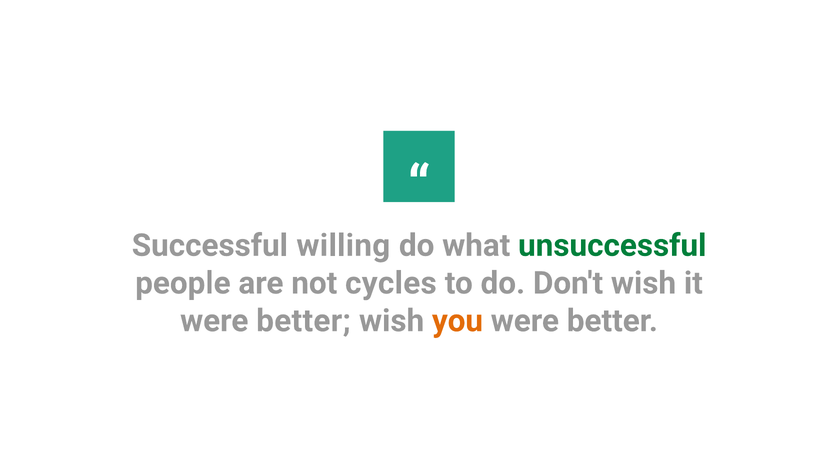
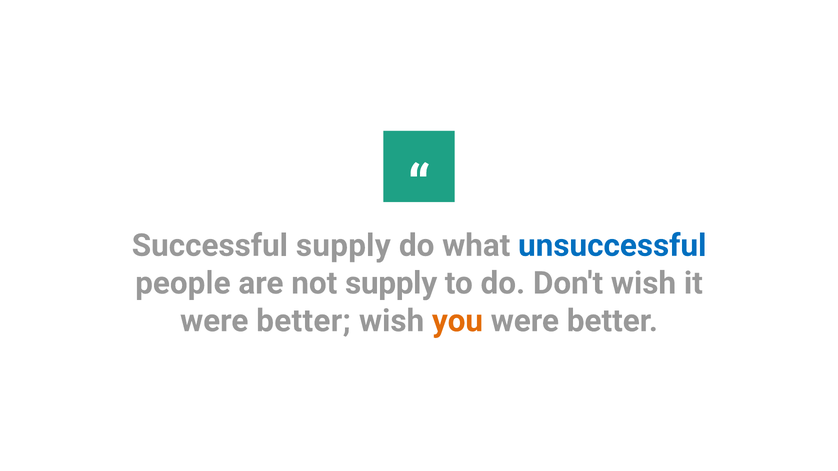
Successful willing: willing -> supply
unsuccessful colour: green -> blue
not cycles: cycles -> supply
